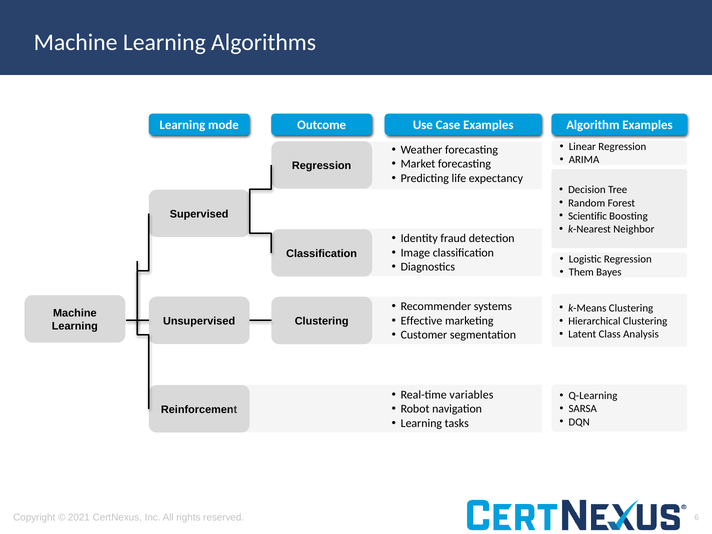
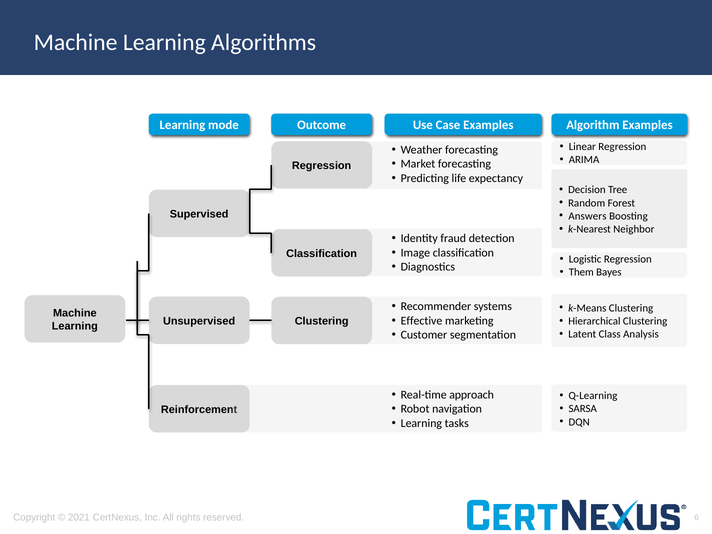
Scientific: Scientific -> Answers
variables: variables -> approach
